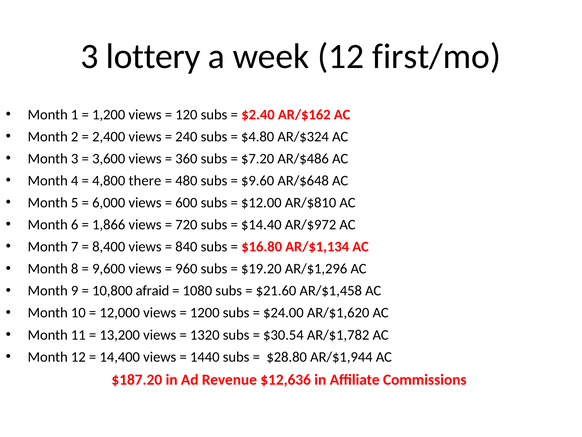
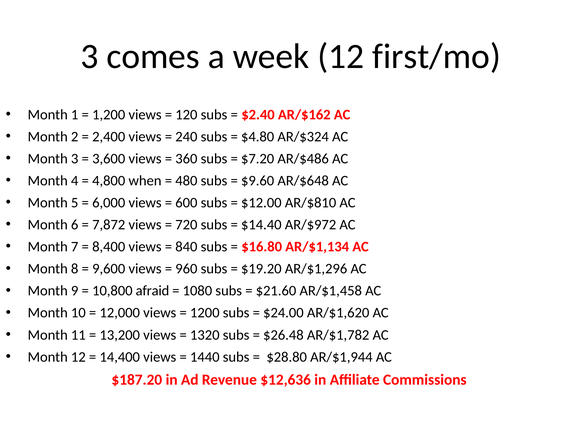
lottery: lottery -> comes
there: there -> when
1,866: 1,866 -> 7,872
$30.54: $30.54 -> $26.48
